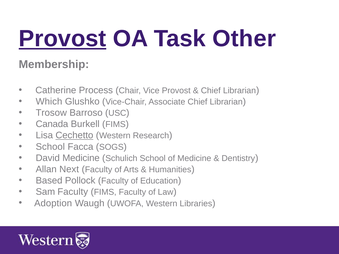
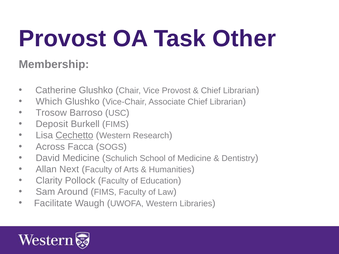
Provost at (63, 39) underline: present -> none
Catherine Process: Process -> Glushko
Canada: Canada -> Deposit
School at (50, 147): School -> Across
Based: Based -> Clarity
Sam Faculty: Faculty -> Around
Adoption: Adoption -> Facilitate
